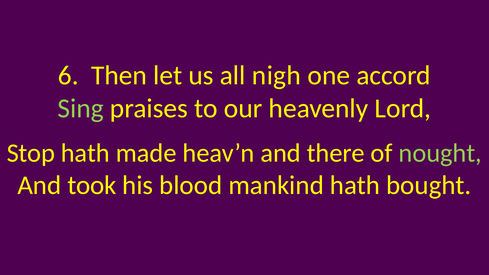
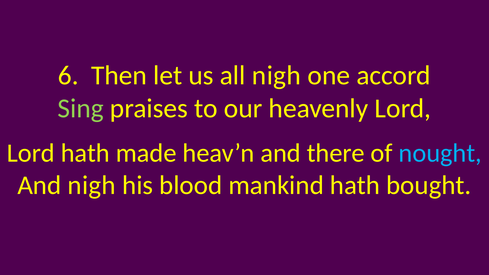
Stop at (31, 153): Stop -> Lord
nought colour: light green -> light blue
And took: took -> nigh
